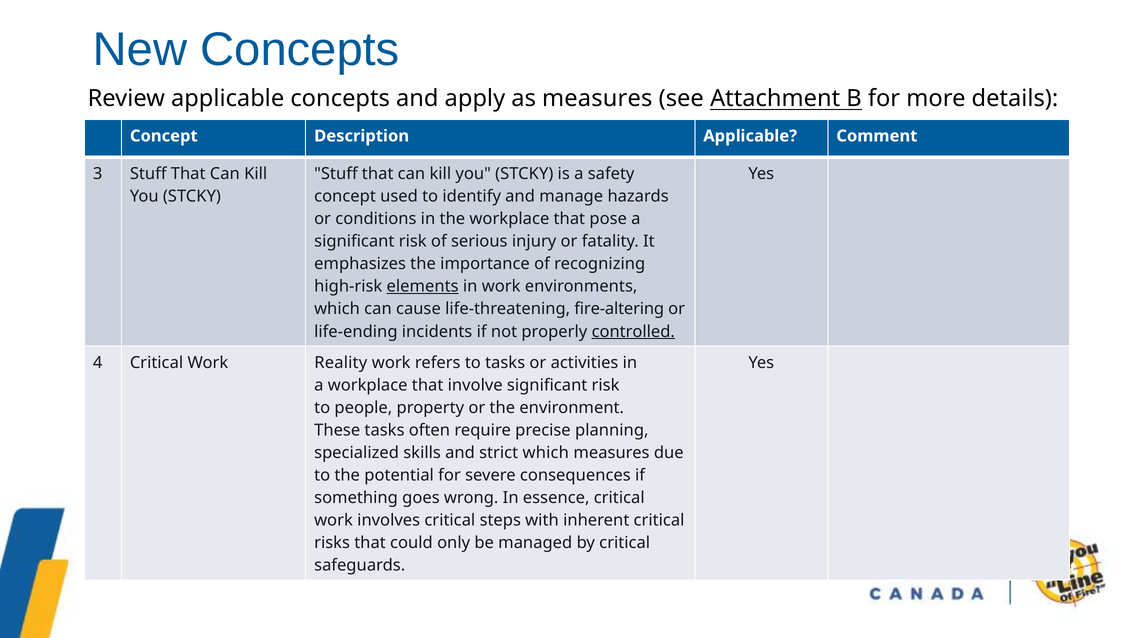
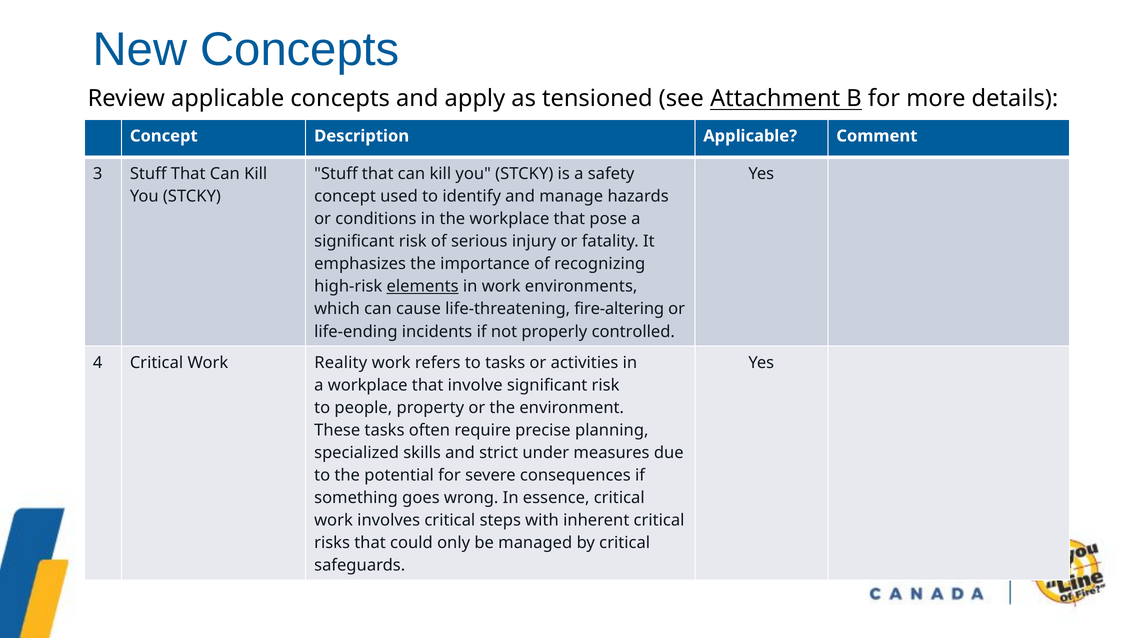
as measures: measures -> tensioned
controlled underline: present -> none
strict which: which -> under
